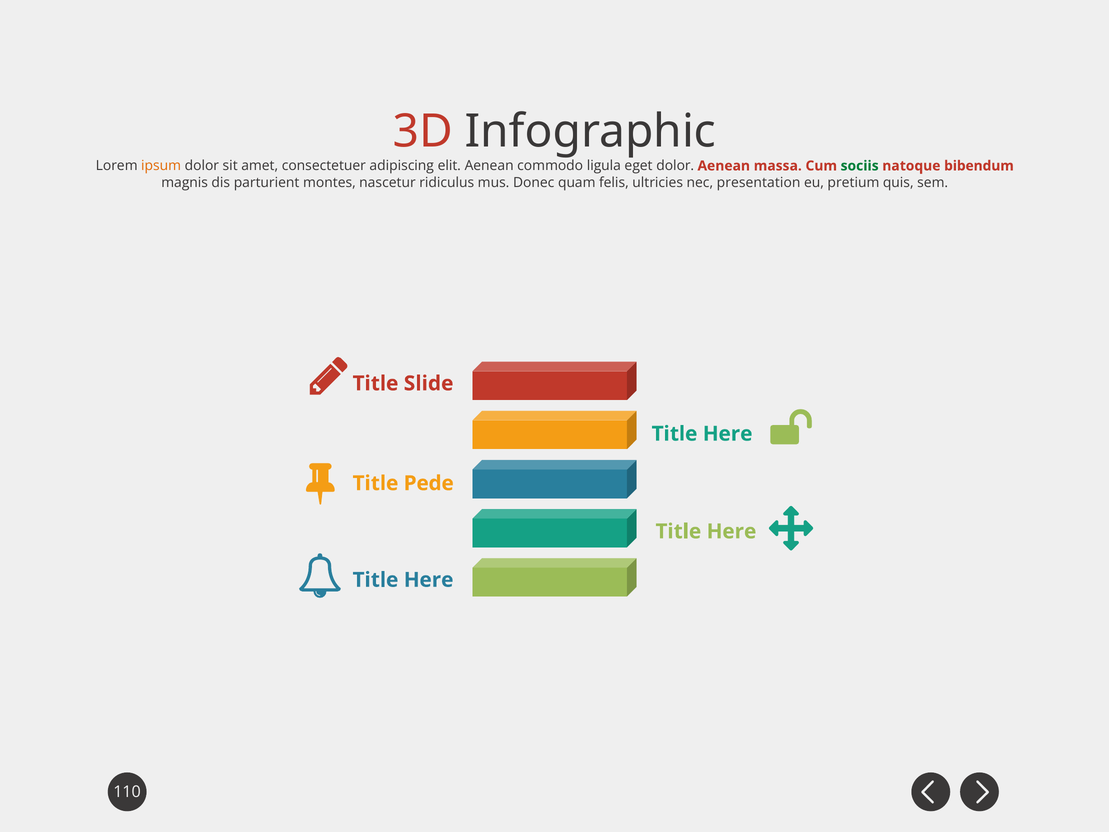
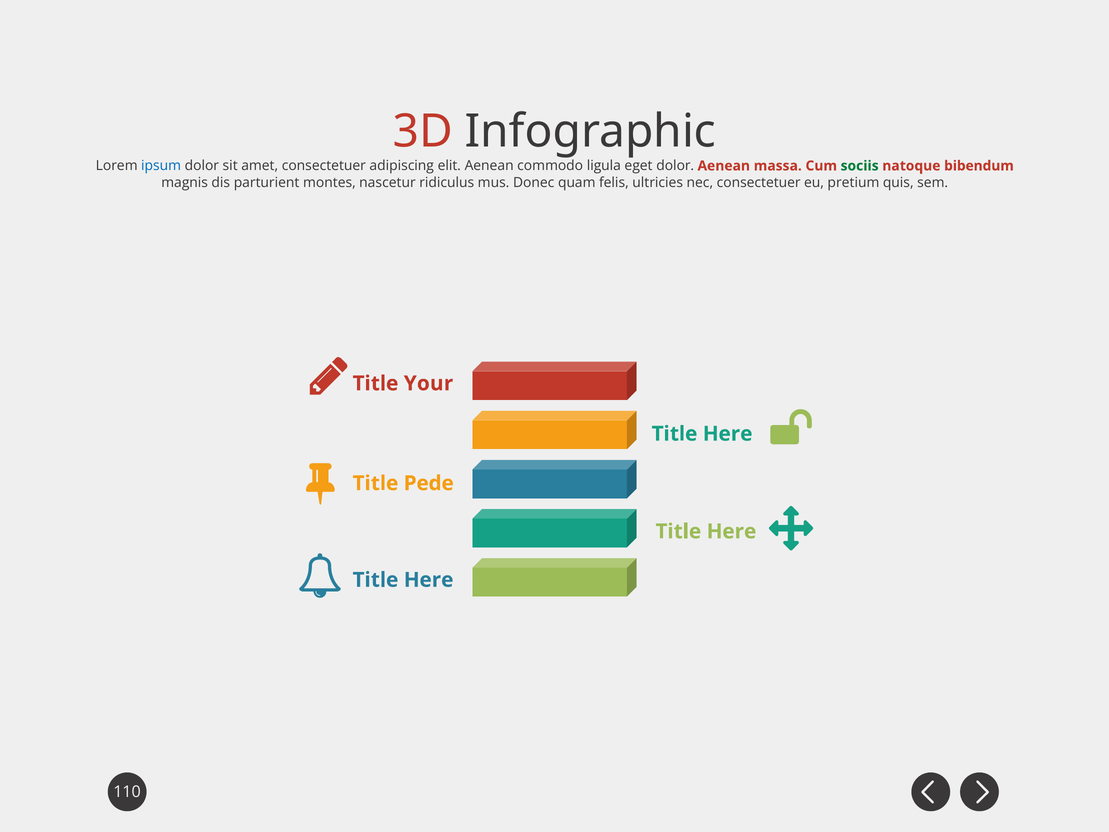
ipsum colour: orange -> blue
nec presentation: presentation -> consectetuer
Slide: Slide -> Your
